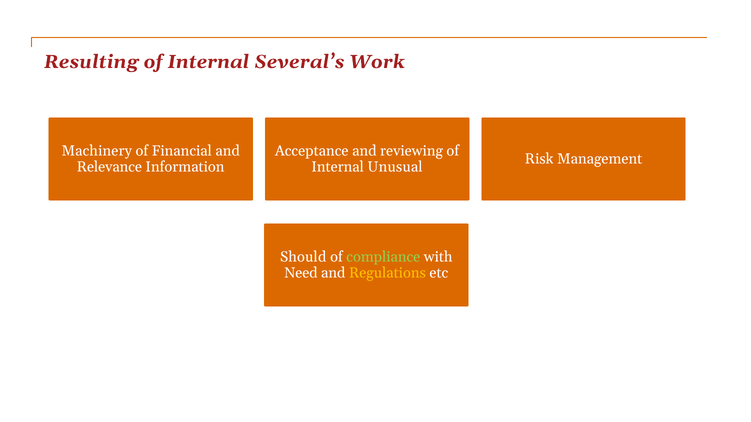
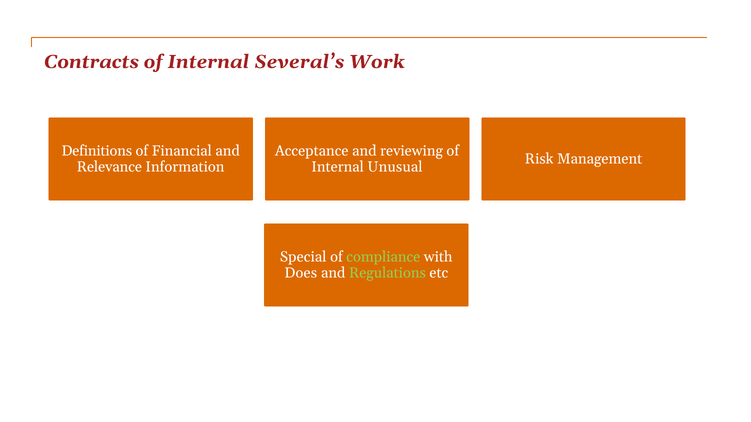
Resulting: Resulting -> Contracts
Machinery: Machinery -> Definitions
Should: Should -> Special
Need: Need -> Does
Regulations colour: yellow -> light green
